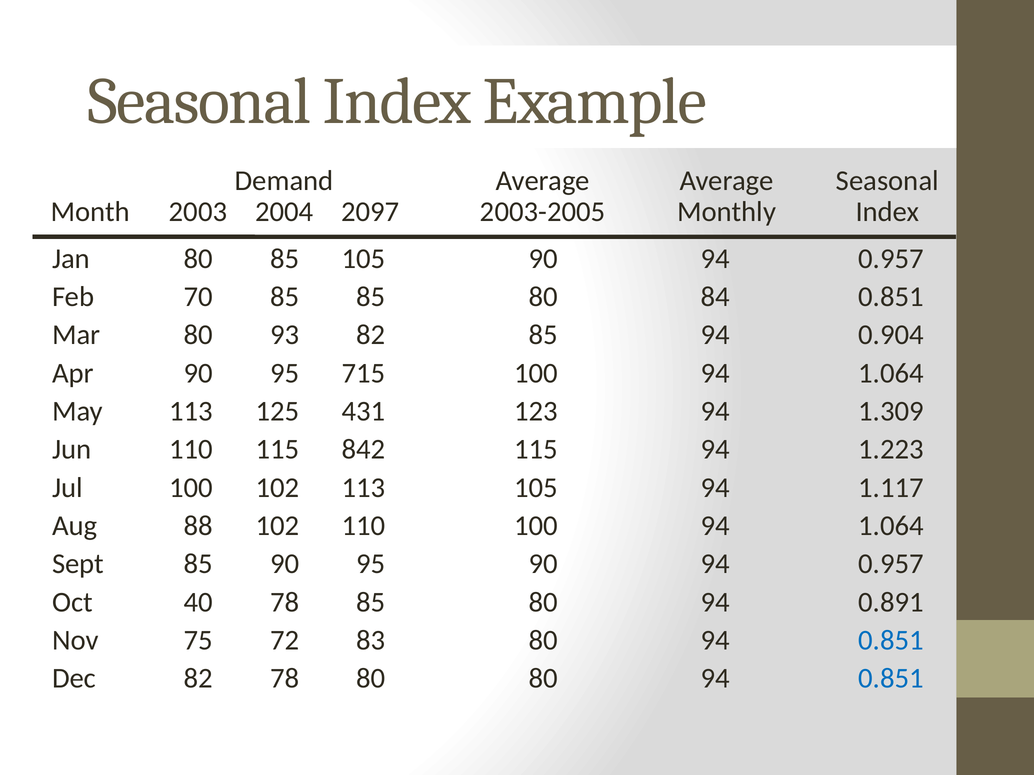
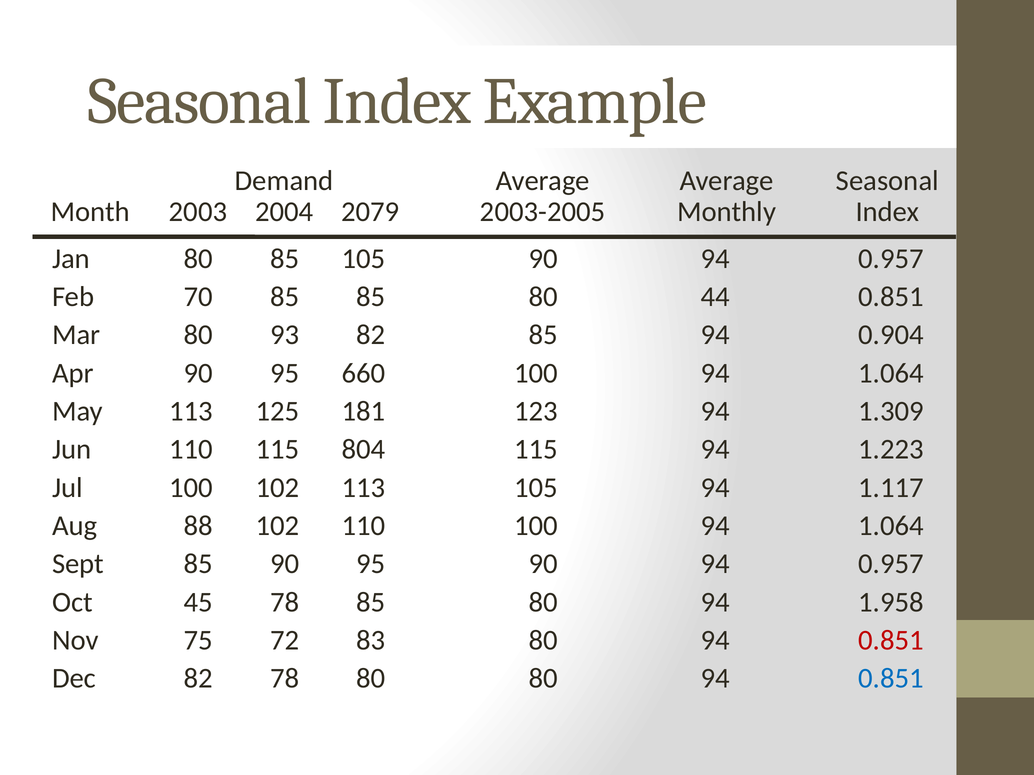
2097: 2097 -> 2079
84: 84 -> 44
715: 715 -> 660
431: 431 -> 181
842: 842 -> 804
40: 40 -> 45
0.891: 0.891 -> 1.958
0.851 at (891, 641) colour: blue -> red
